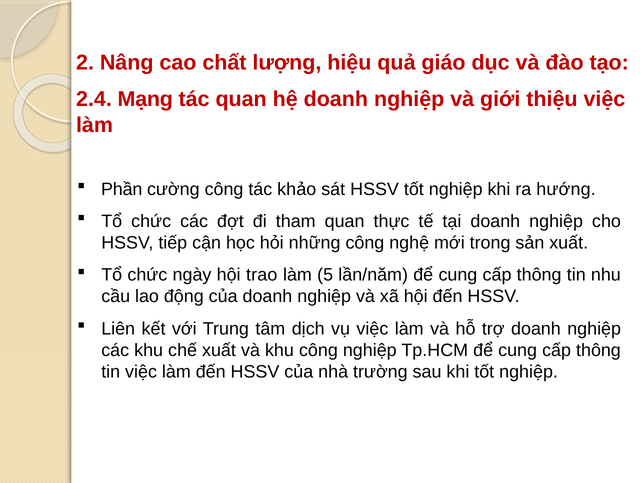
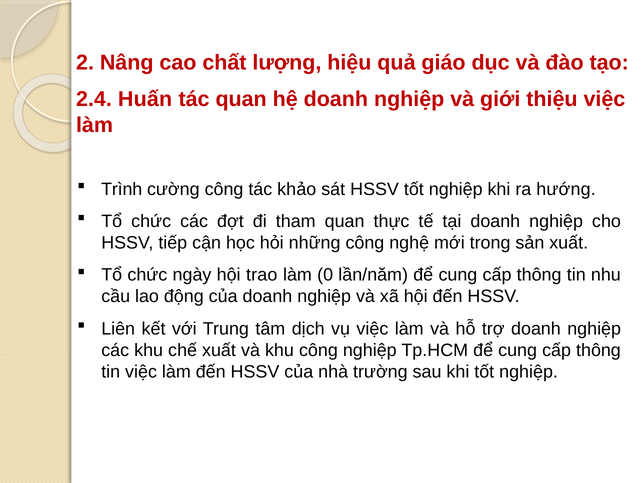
Mạng: Mạng -> Huấn
Phần: Phần -> Trình
5: 5 -> 0
